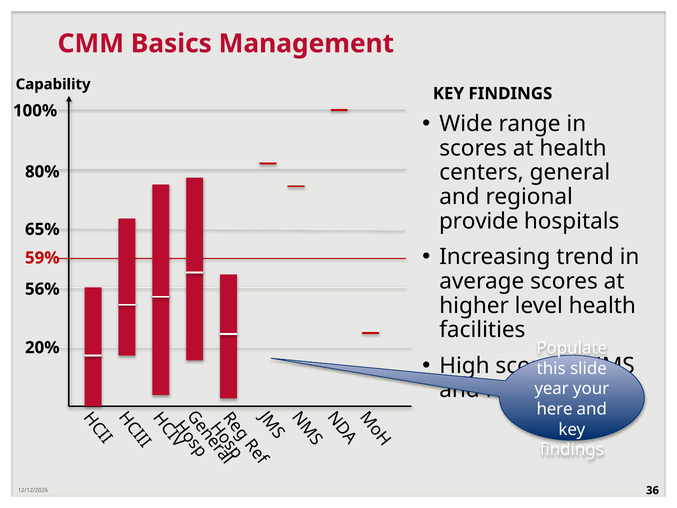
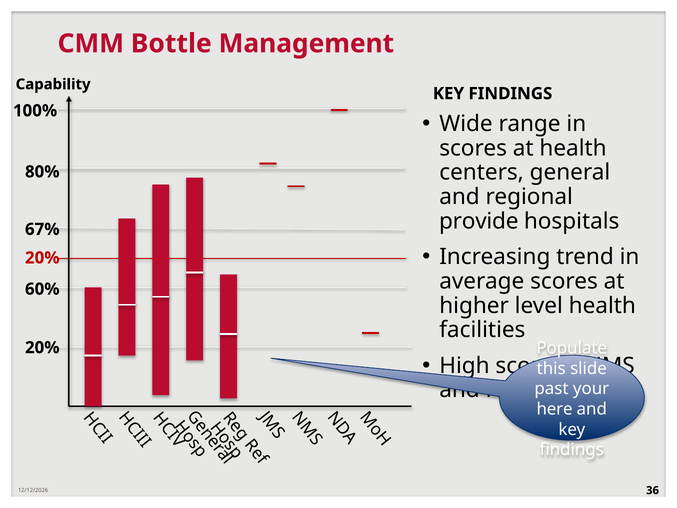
Basics: Basics -> Bottle
65%: 65% -> 67%
59% at (42, 258): 59% -> 20%
56%: 56% -> 60%
year: year -> past
